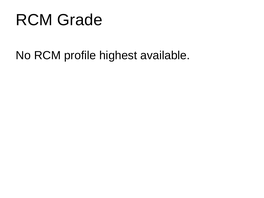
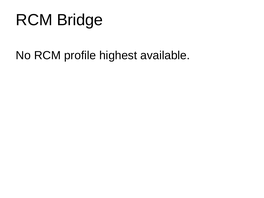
Grade: Grade -> Bridge
